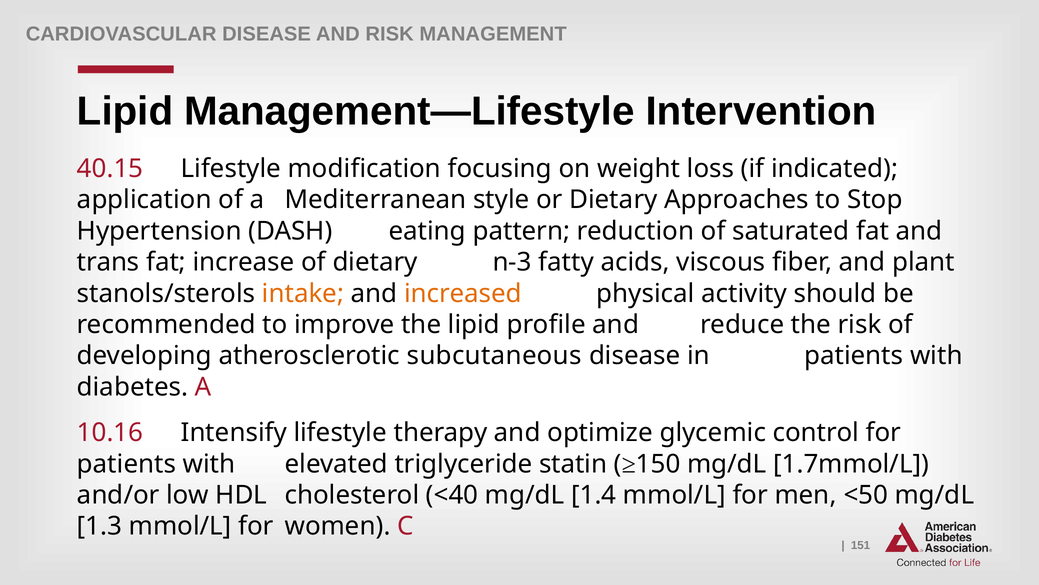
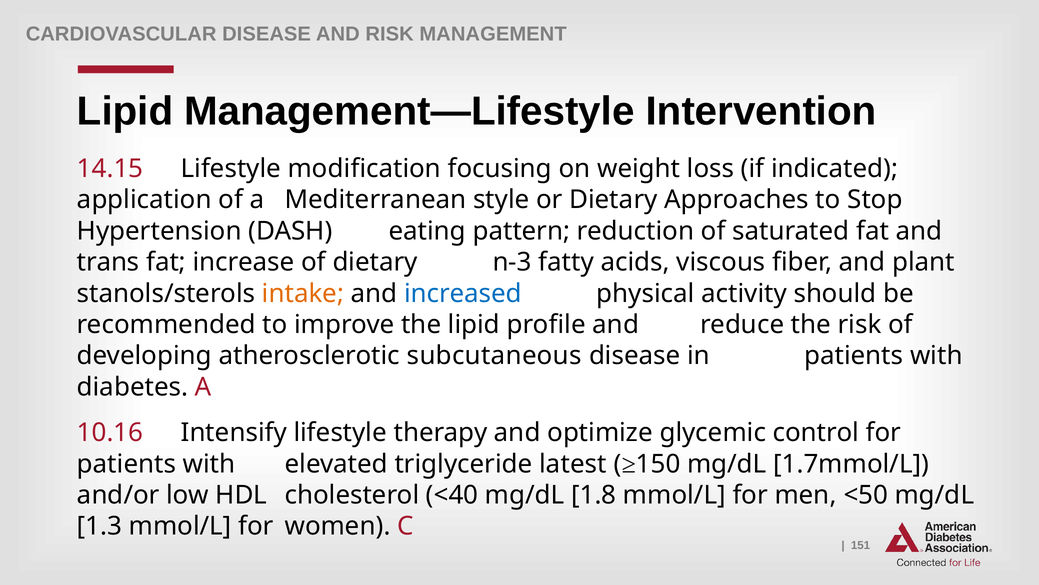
40.15: 40.15 -> 14.15
increased colour: orange -> blue
statin: statin -> latest
1.4: 1.4 -> 1.8
